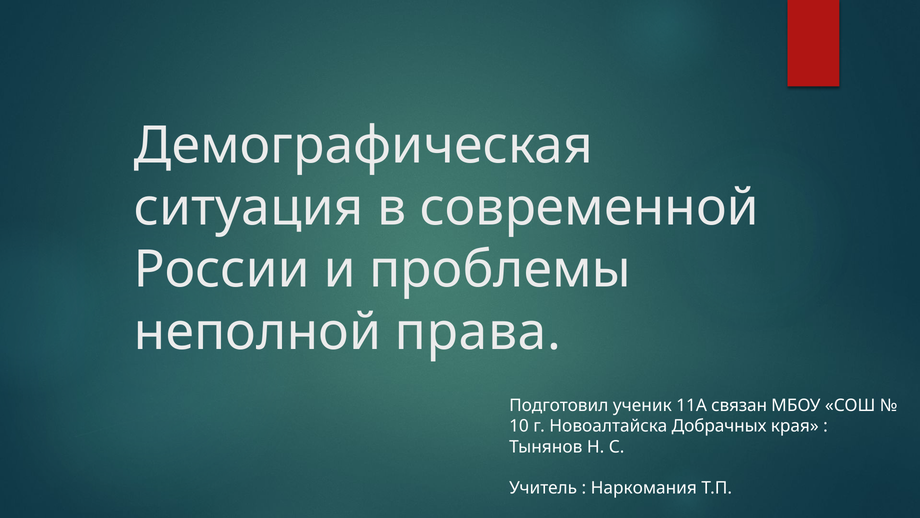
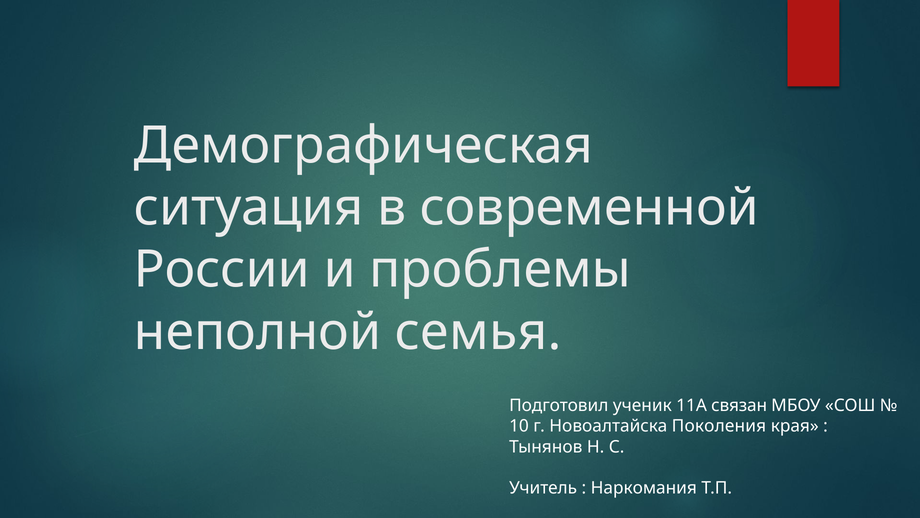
права: права -> семья
Добрачных: Добрачных -> Поколения
